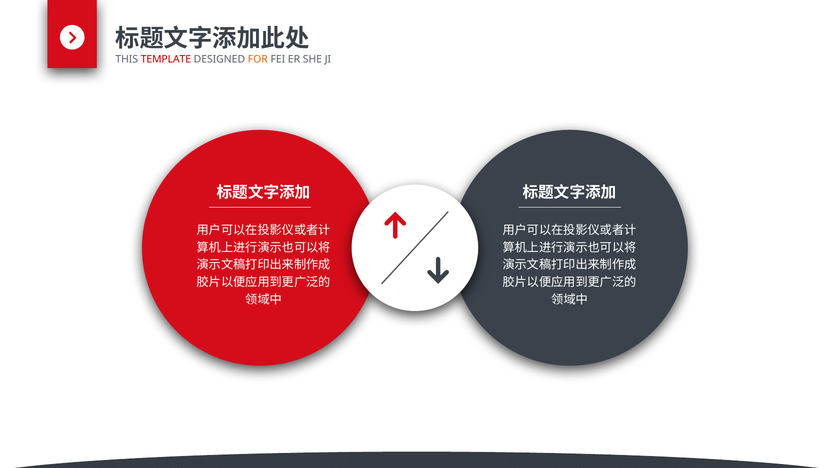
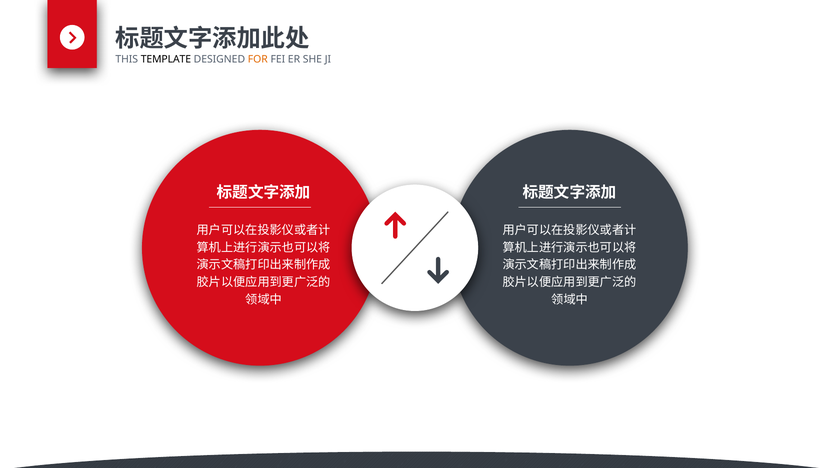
TEMPLATE colour: red -> black
